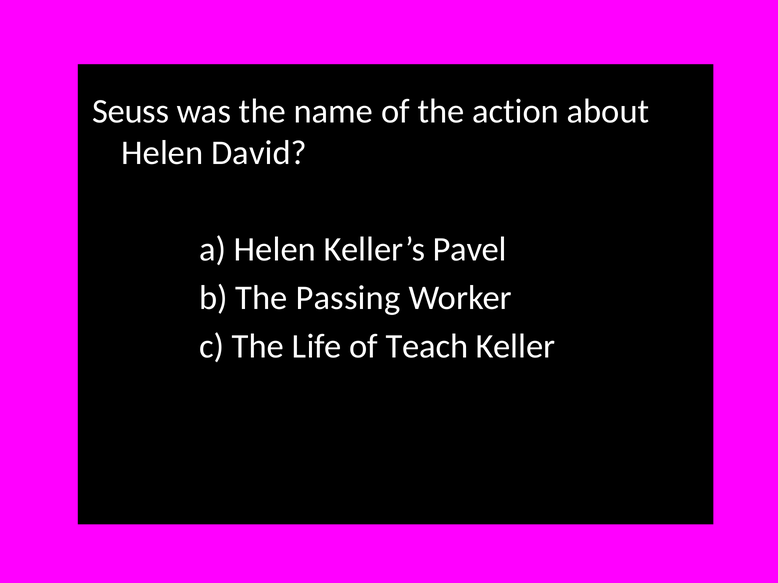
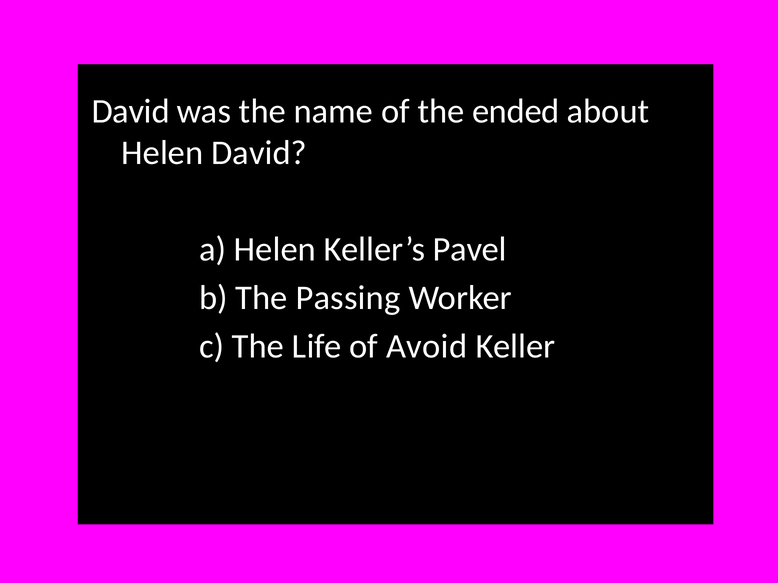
Seuss at (131, 111): Seuss -> David
action: action -> ended
Teach: Teach -> Avoid
